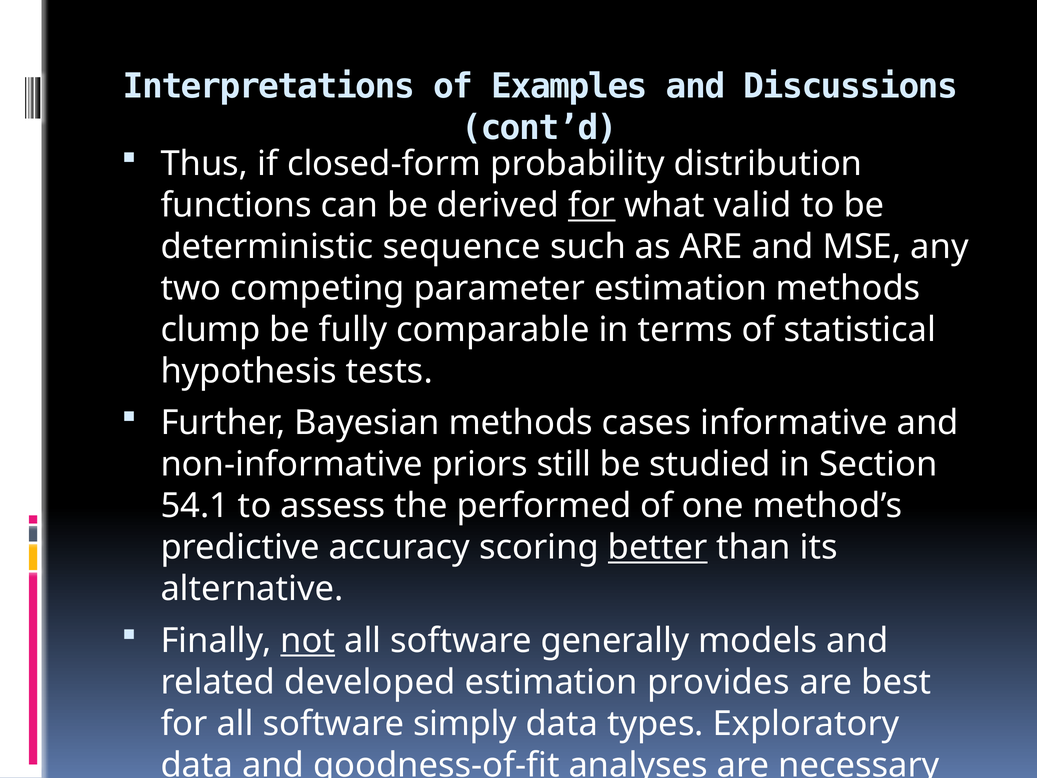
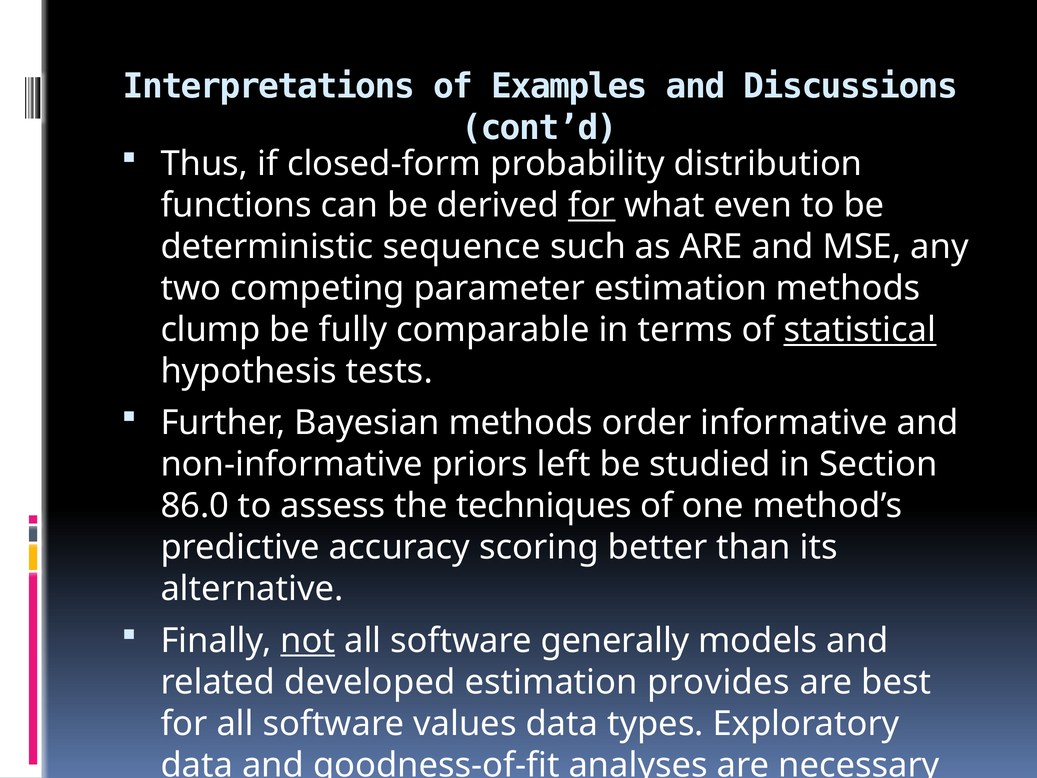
valid: valid -> even
statistical underline: none -> present
cases: cases -> order
still: still -> left
54.1: 54.1 -> 86.0
performed: performed -> techniques
better underline: present -> none
simply: simply -> values
